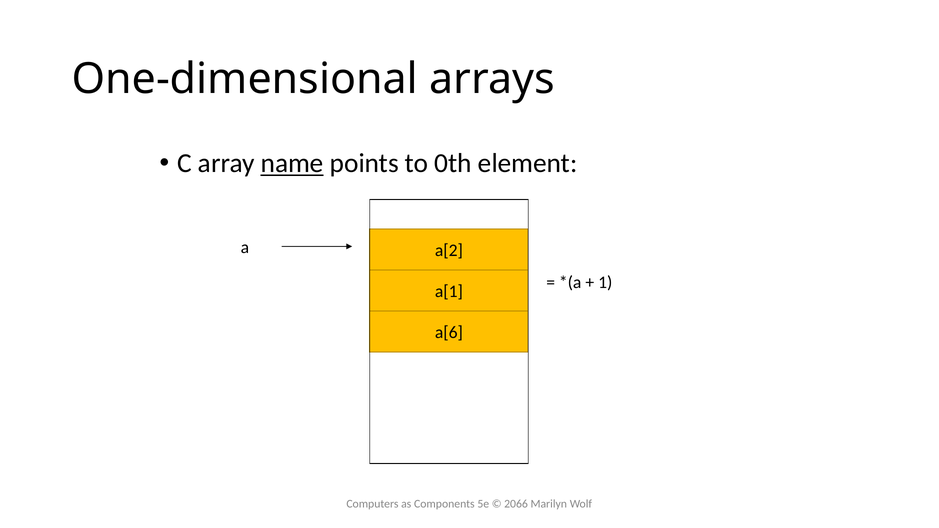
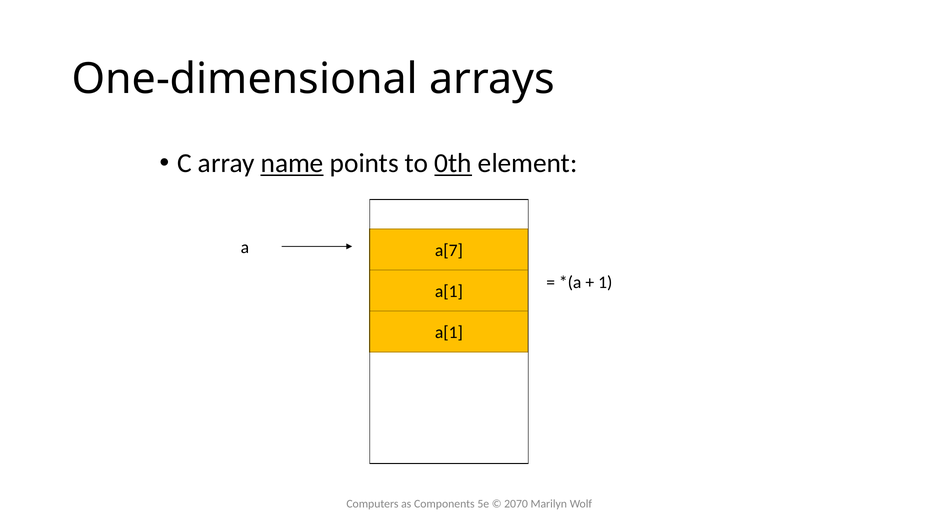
0th underline: none -> present
a[2: a[2 -> a[7
a[6 at (449, 333): a[6 -> a[1
2066: 2066 -> 2070
